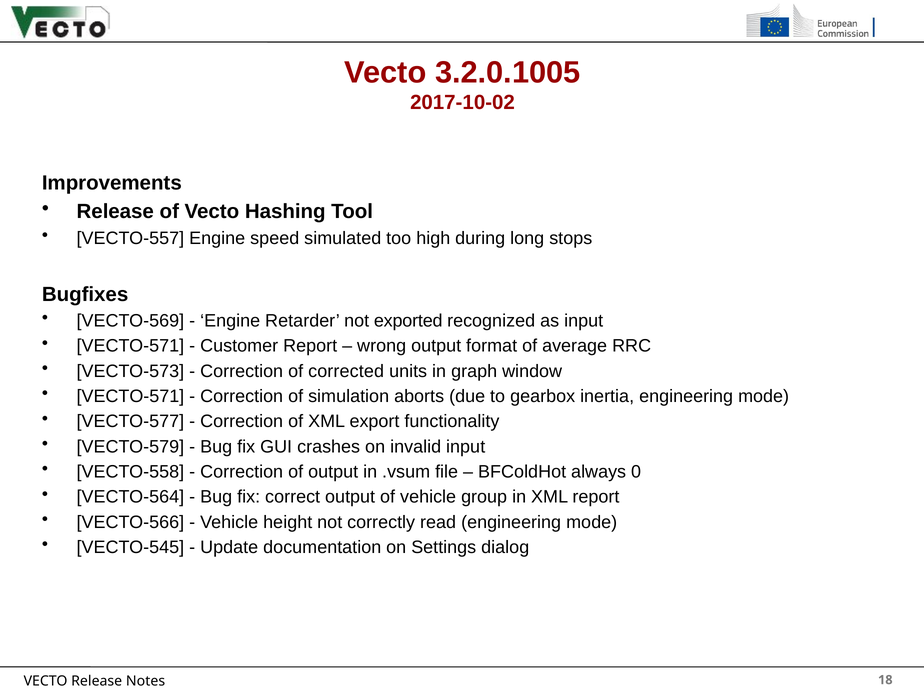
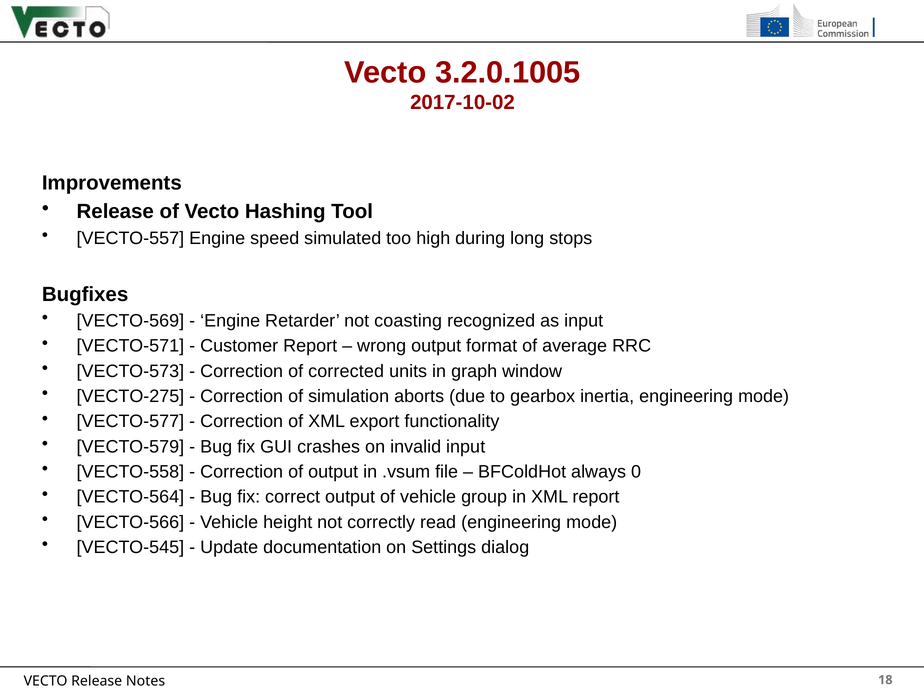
exported: exported -> coasting
VECTO-571 at (130, 396): VECTO-571 -> VECTO-275
